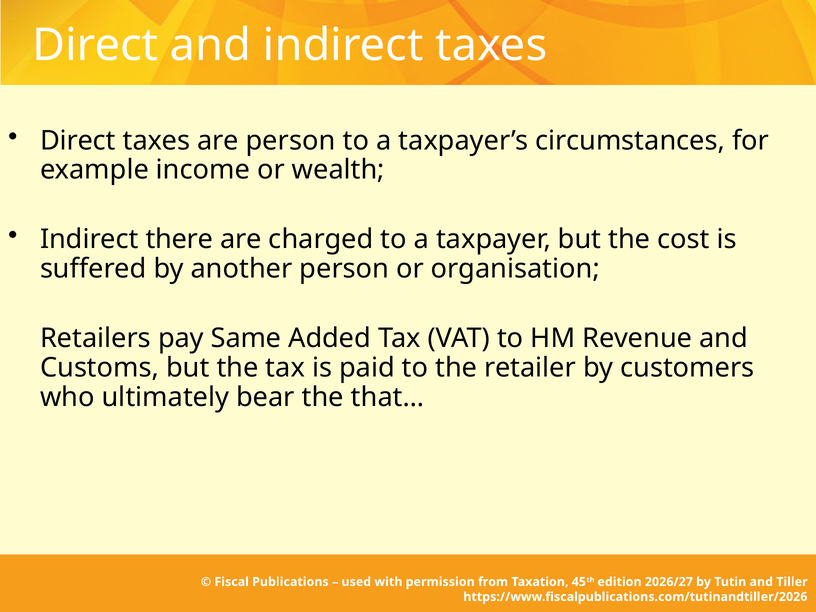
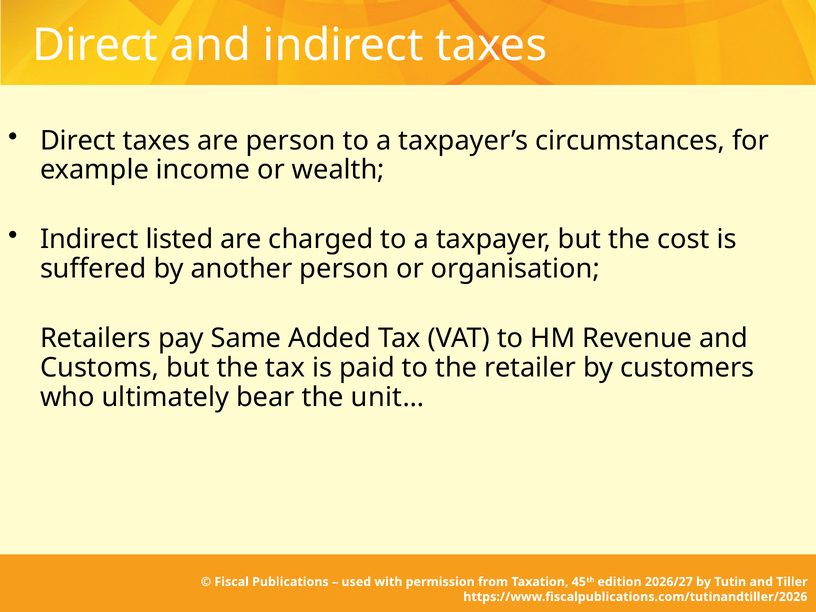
there: there -> listed
that…: that… -> unit…
